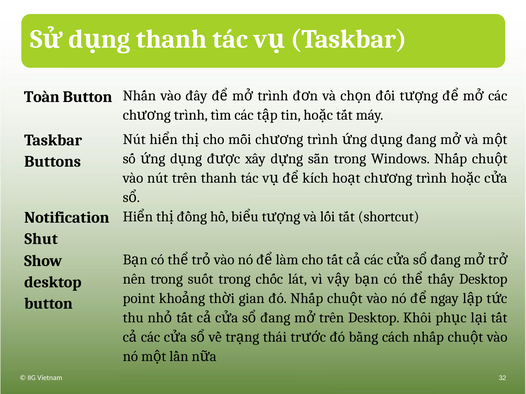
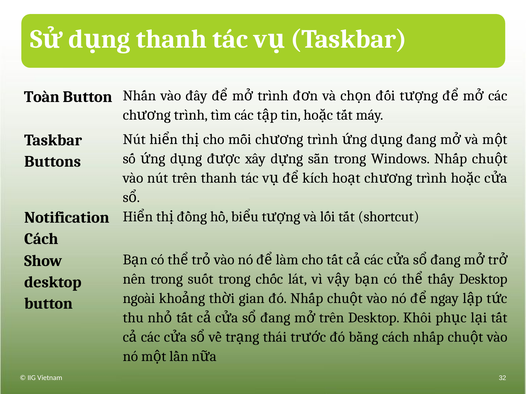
Shut at (41, 239): Shut -> Cách
point: point -> ngoài
